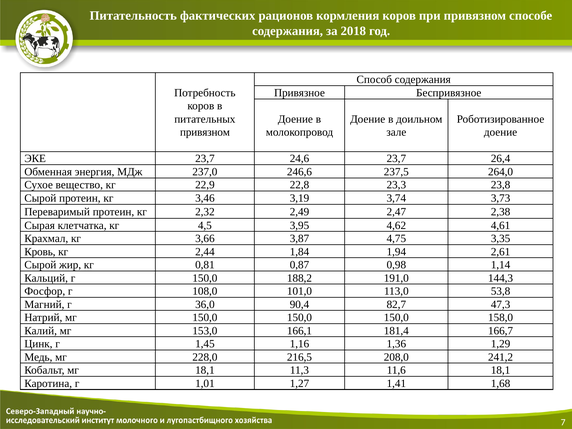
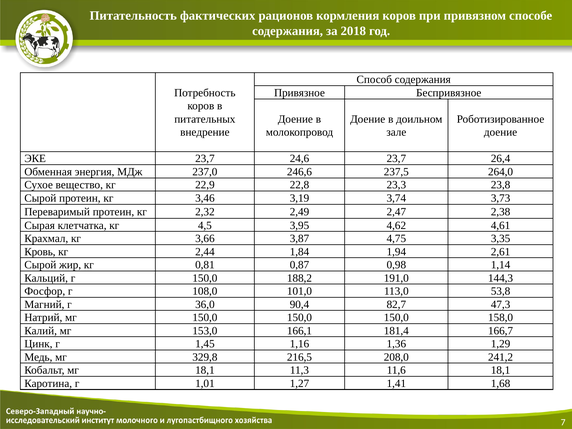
привязном at (205, 132): привязном -> внедрение
228,0: 228,0 -> 329,8
